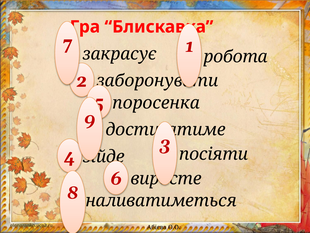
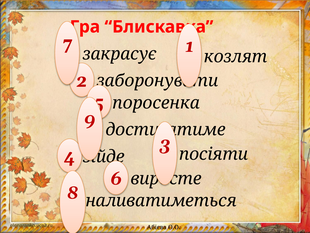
робота: робота -> козлят
